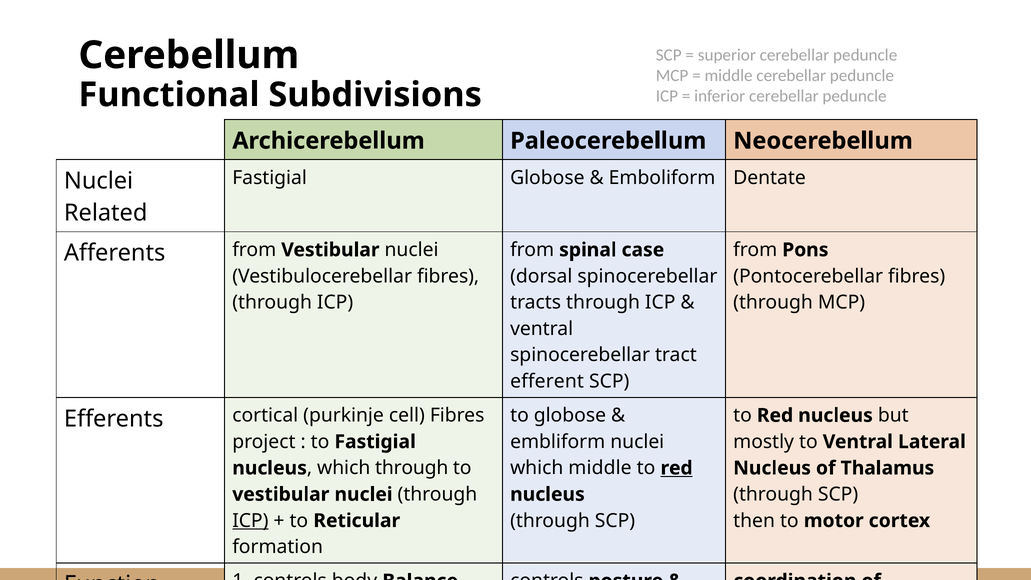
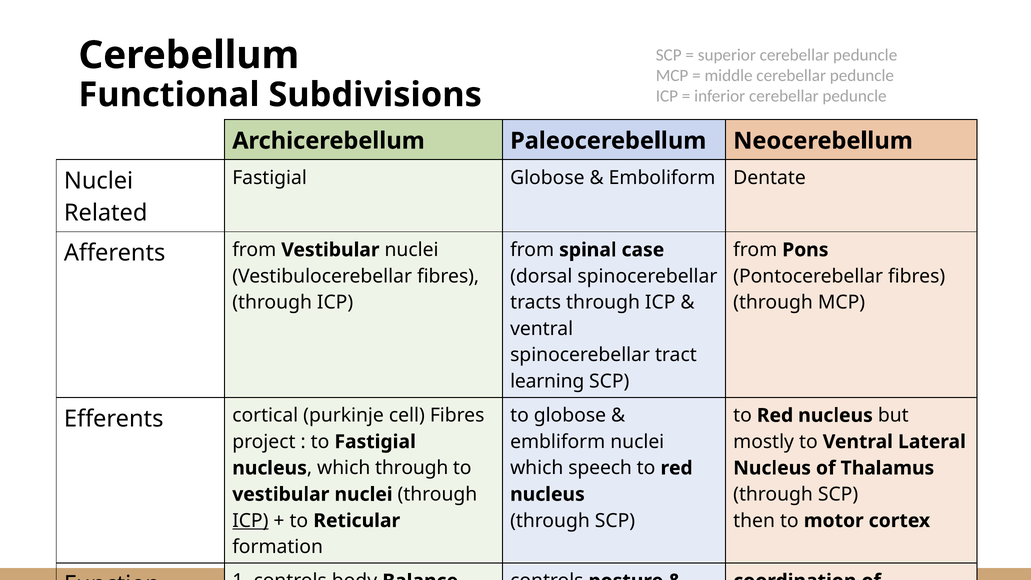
efferent: efferent -> learning
which middle: middle -> speech
red at (677, 468) underline: present -> none
